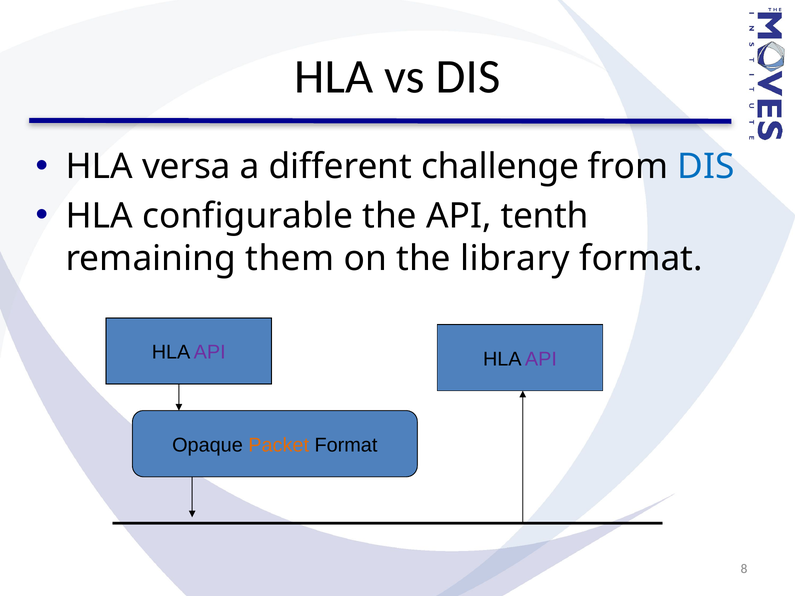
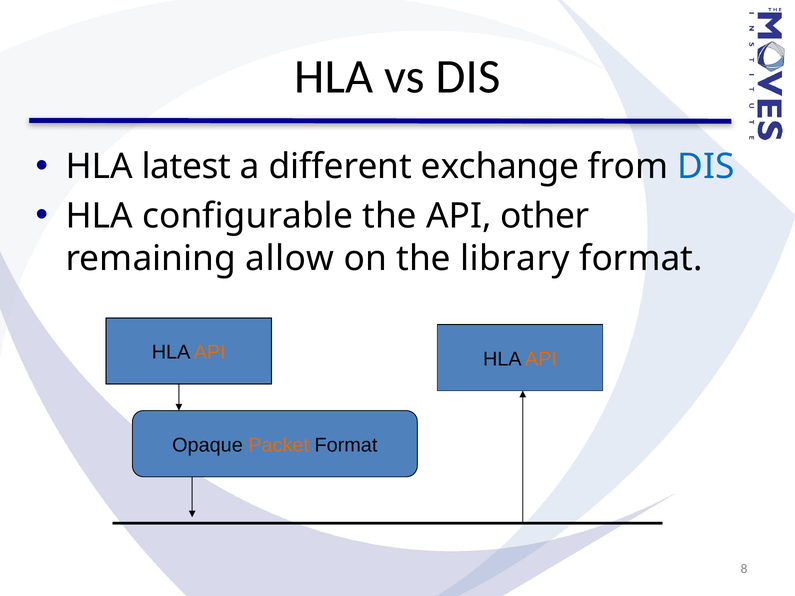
versa: versa -> latest
challenge: challenge -> exchange
tenth: tenth -> other
them: them -> allow
API at (210, 353) colour: purple -> orange
API at (541, 359) colour: purple -> orange
